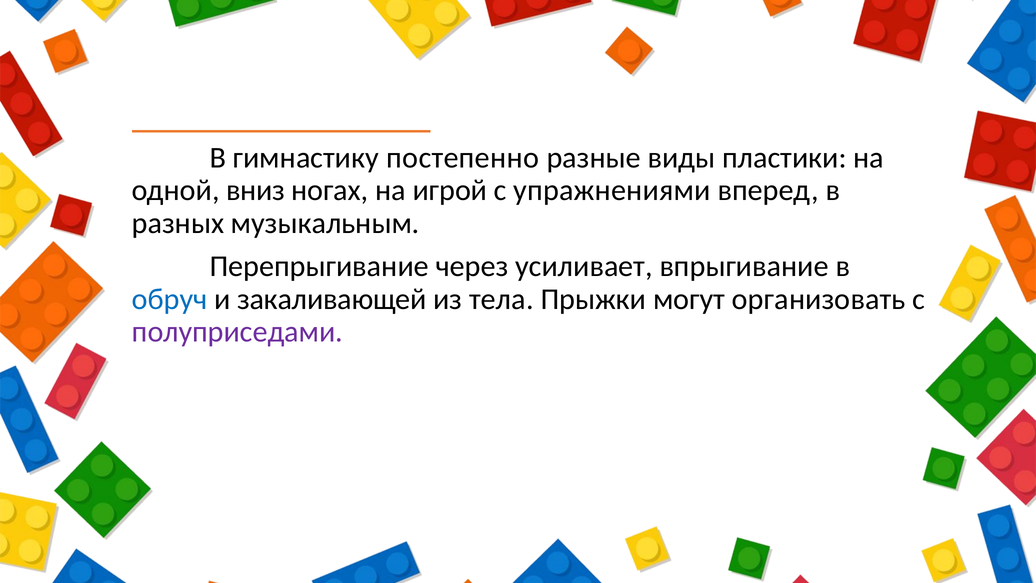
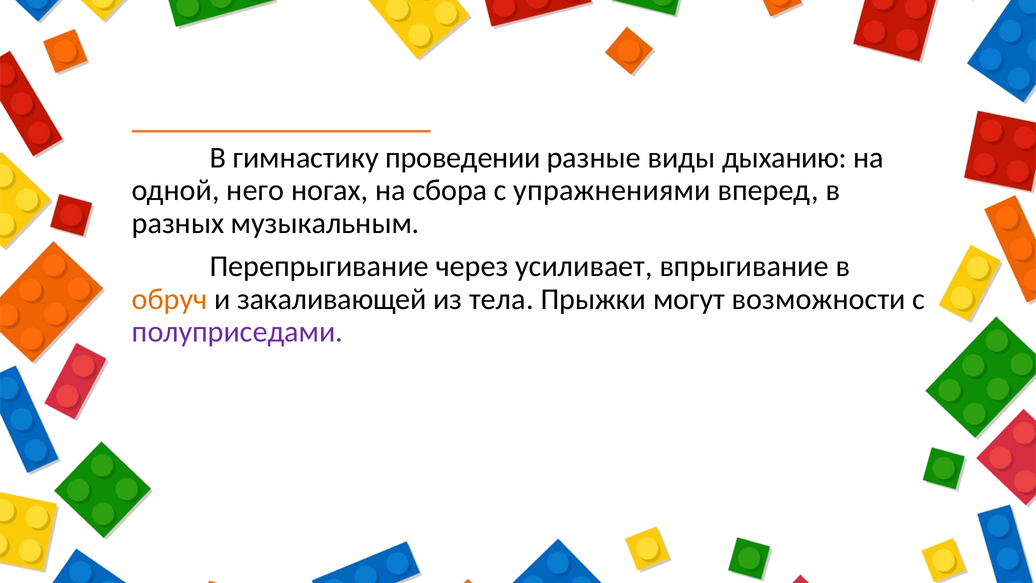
постепенно: постепенно -> проведении
пластики: пластики -> дыханию
вниз: вниз -> него
игрой: игрой -> сбора
обруч colour: blue -> orange
организовать: организовать -> возможности
